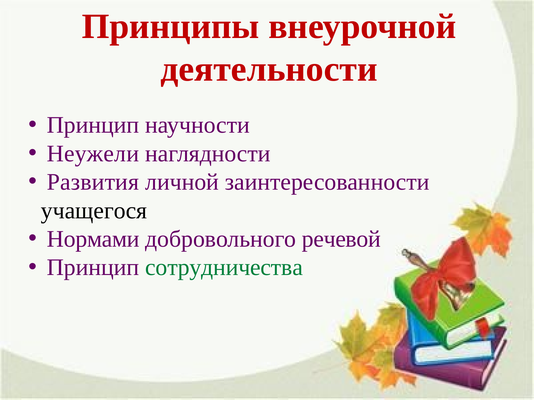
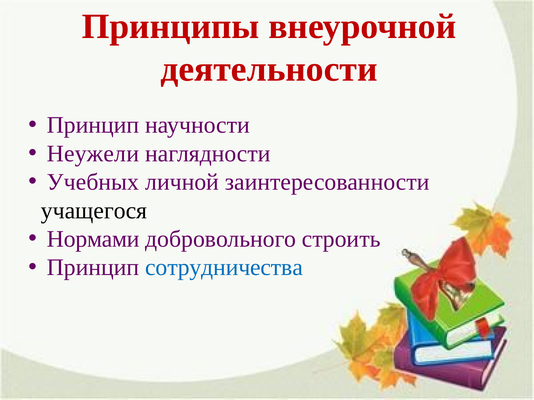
Развития: Развития -> Учебных
речевой: речевой -> строить
сотрудничества colour: green -> blue
